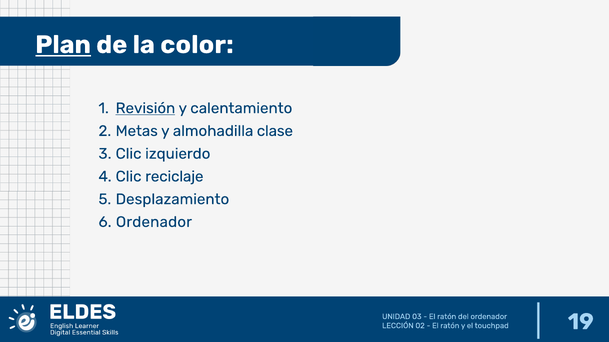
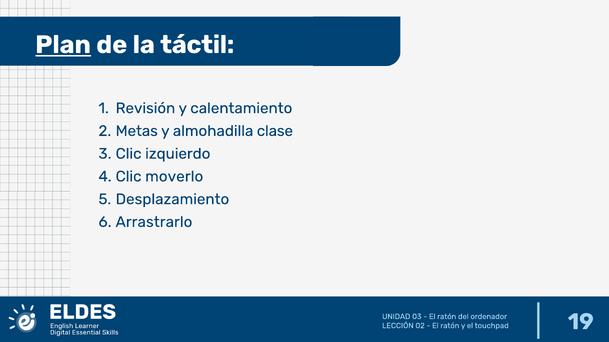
color: color -> táctil
Revisión underline: present -> none
reciclaje: reciclaje -> moverlo
Ordenador at (154, 222): Ordenador -> Arrastrarlo
